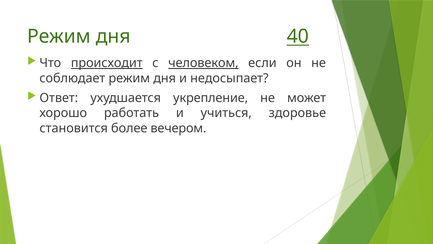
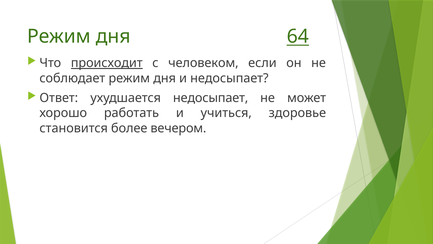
40: 40 -> 64
человеком underline: present -> none
ухудшается укрепление: укрепление -> недосыпает
